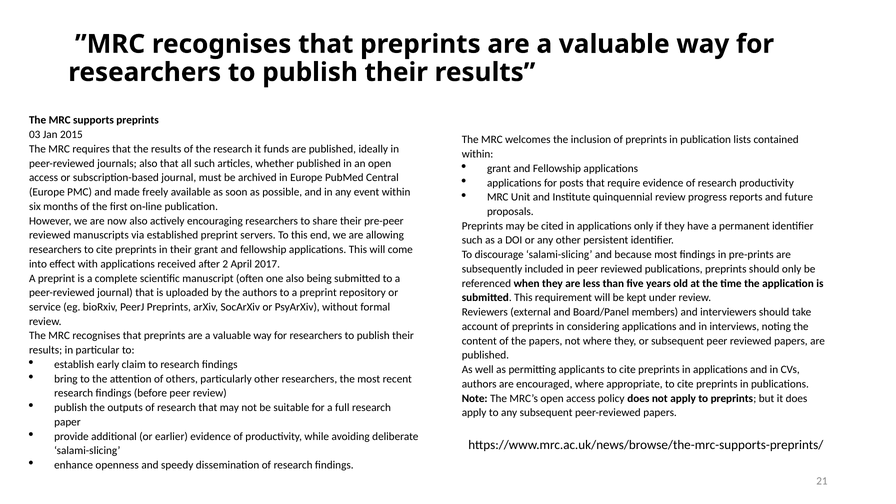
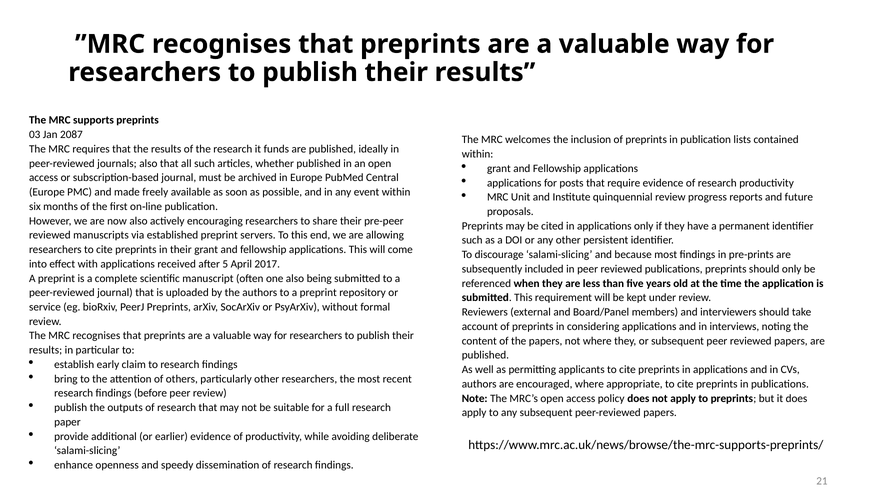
2015: 2015 -> 2087
2: 2 -> 5
